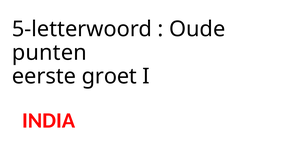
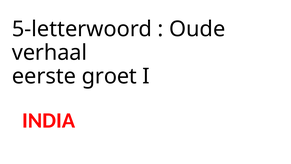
punten: punten -> verhaal
